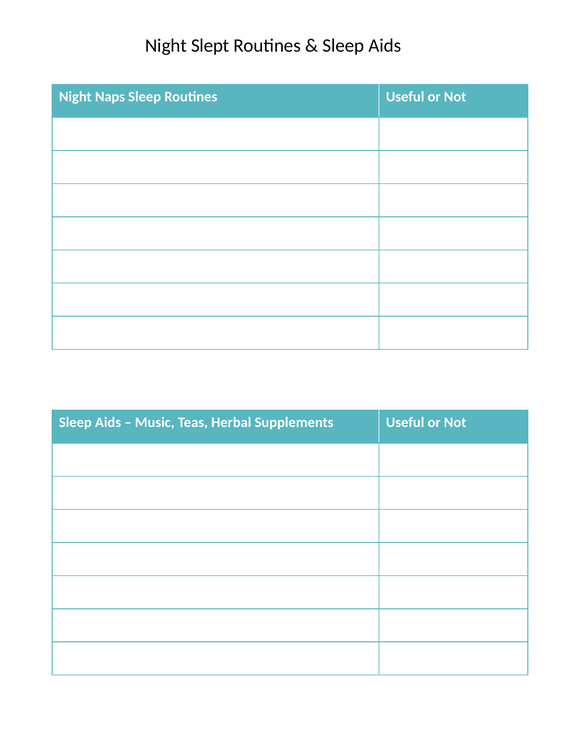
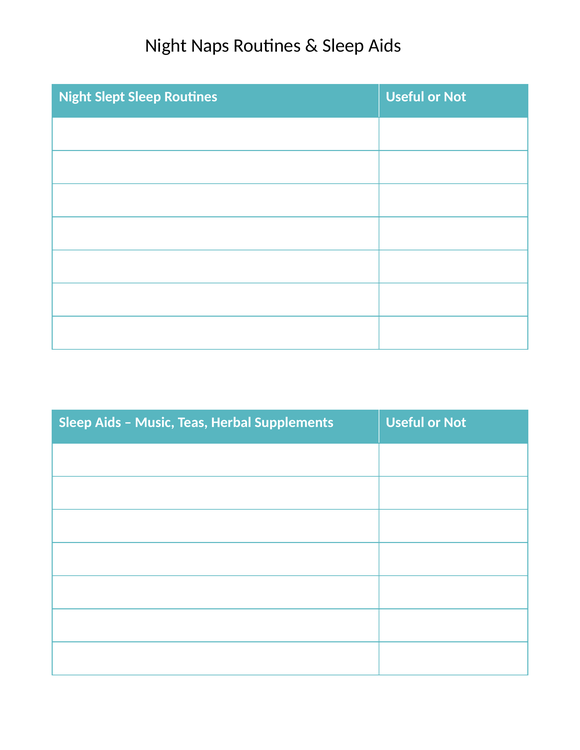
Slept: Slept -> Naps
Naps: Naps -> Slept
